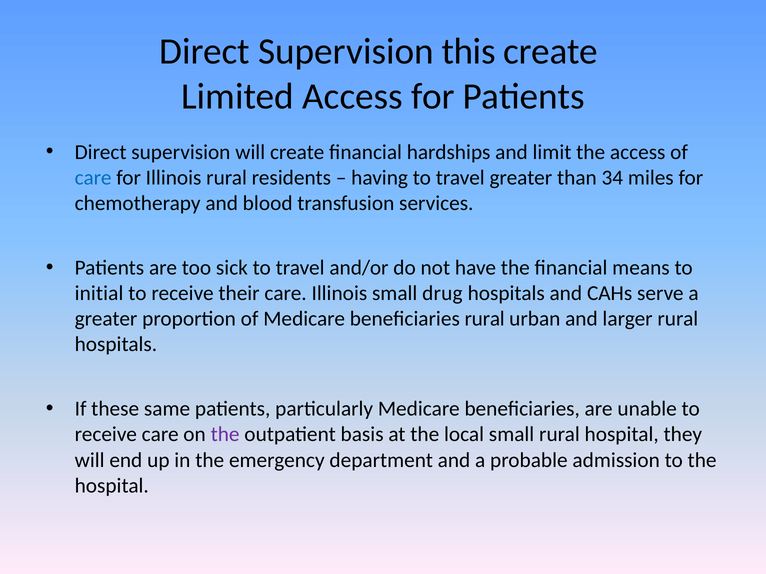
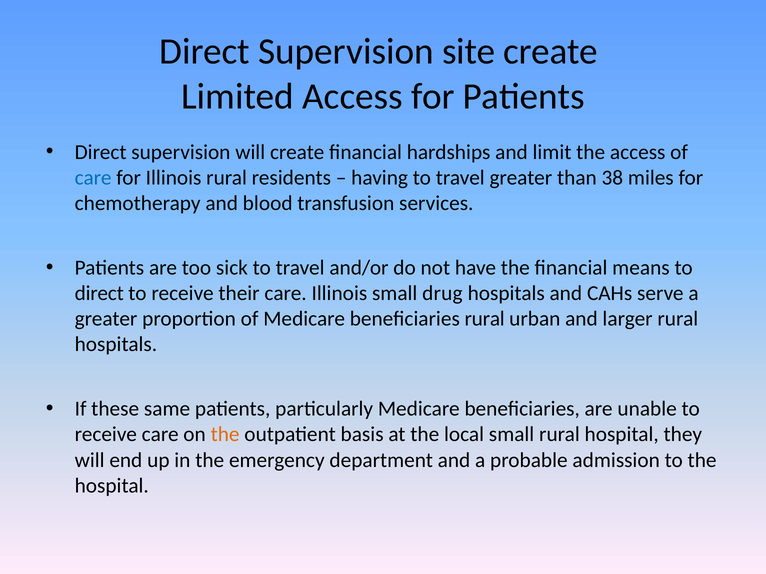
this: this -> site
34: 34 -> 38
initial at (99, 293): initial -> direct
the at (225, 435) colour: purple -> orange
